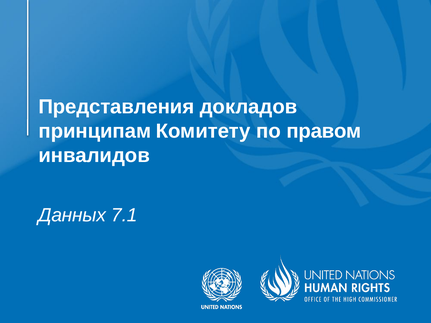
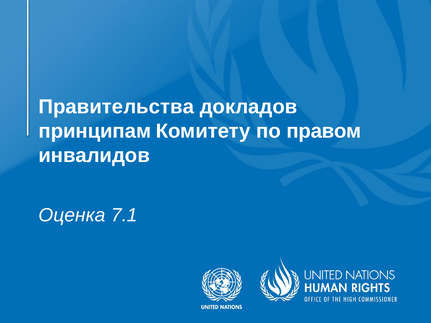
Представления: Представления -> Правительства
Данных: Данных -> Оценка
